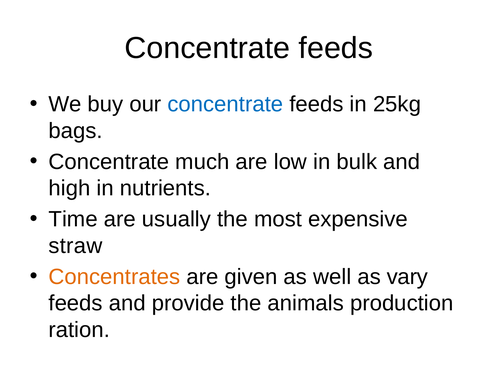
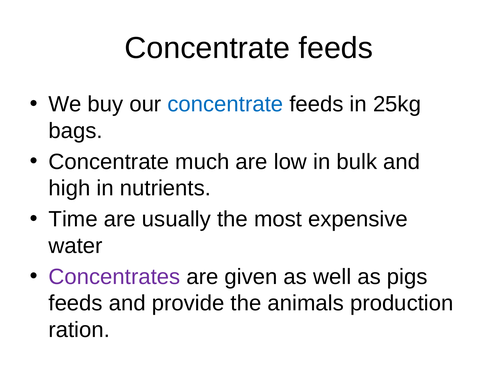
straw: straw -> water
Concentrates colour: orange -> purple
vary: vary -> pigs
